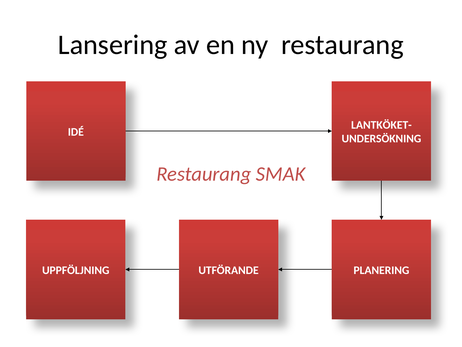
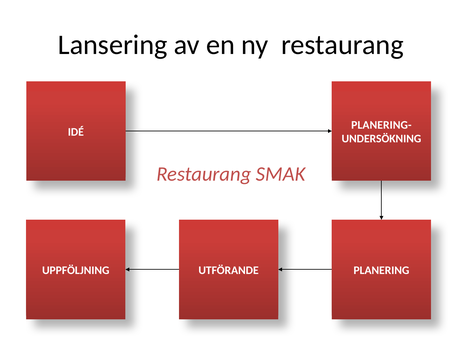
LANTKÖKET-: LANTKÖKET- -> PLANERING-
